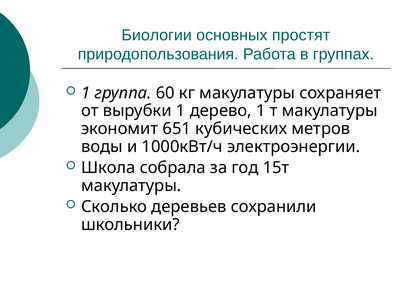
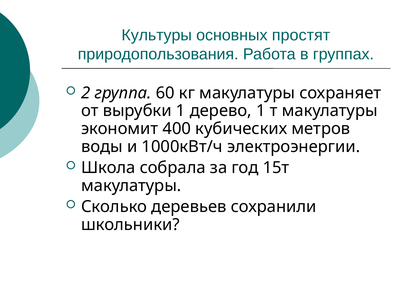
Биологии: Биологии -> Культуры
1 at (86, 93): 1 -> 2
651: 651 -> 400
